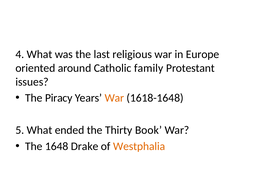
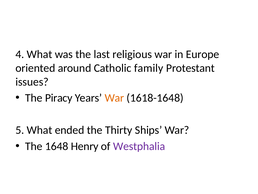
Book: Book -> Ships
Drake: Drake -> Henry
Westphalia colour: orange -> purple
